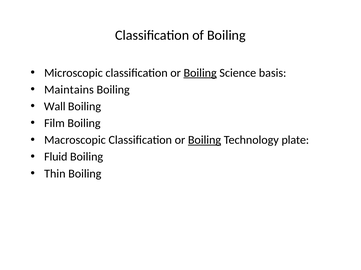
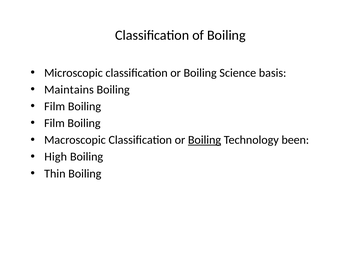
Boiling at (200, 73) underline: present -> none
Wall at (55, 107): Wall -> Film
plate: plate -> been
Fluid: Fluid -> High
